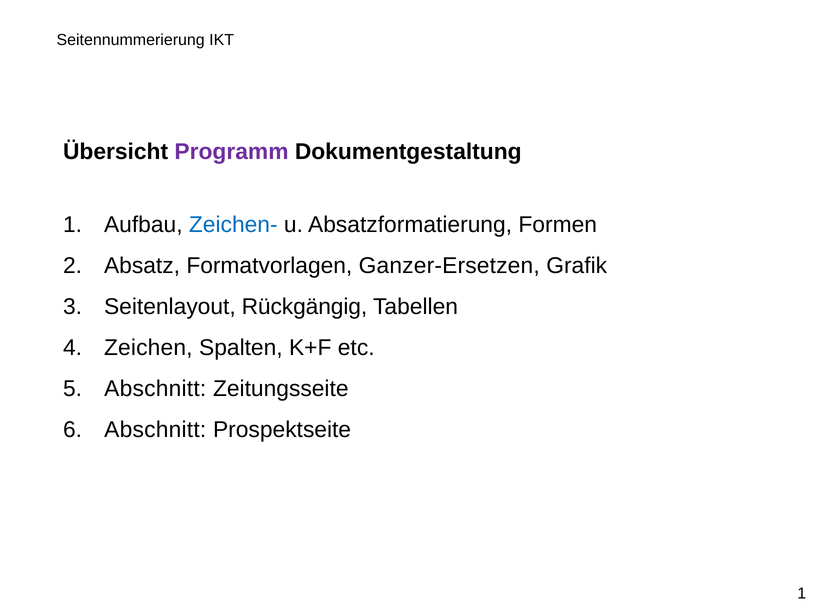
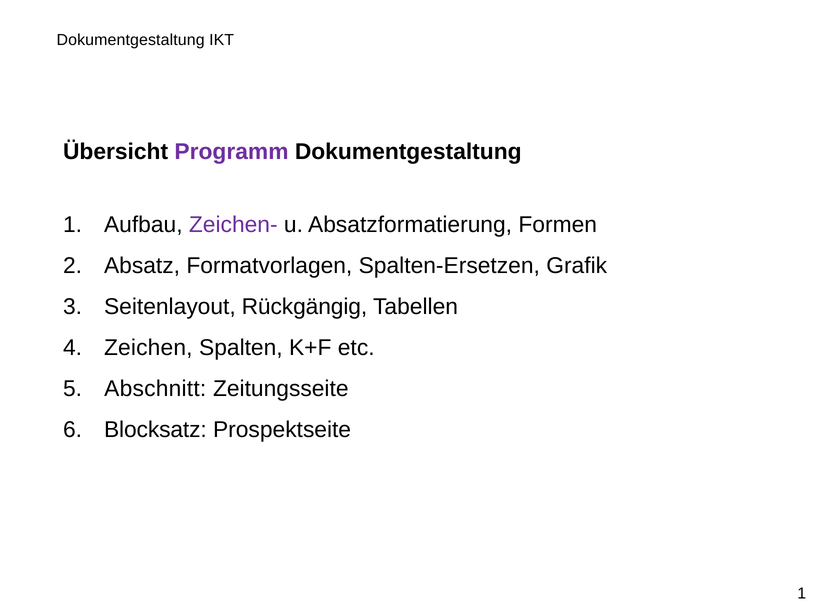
Seitennummerierung at (131, 40): Seitennummerierung -> Dokumentgestaltung
Zeichen- colour: blue -> purple
Ganzer-Ersetzen: Ganzer-Ersetzen -> Spalten-Ersetzen
Abschnitt at (155, 430): Abschnitt -> Blocksatz
